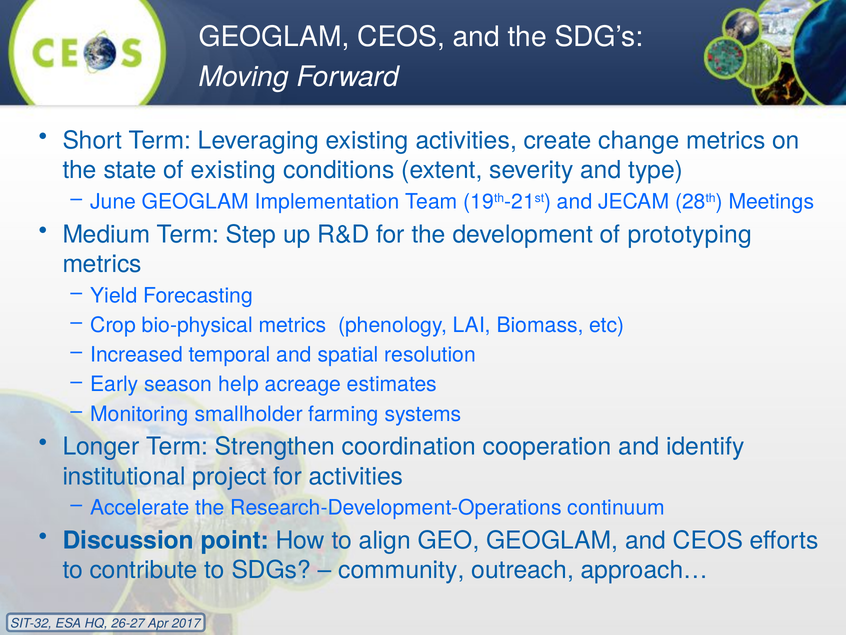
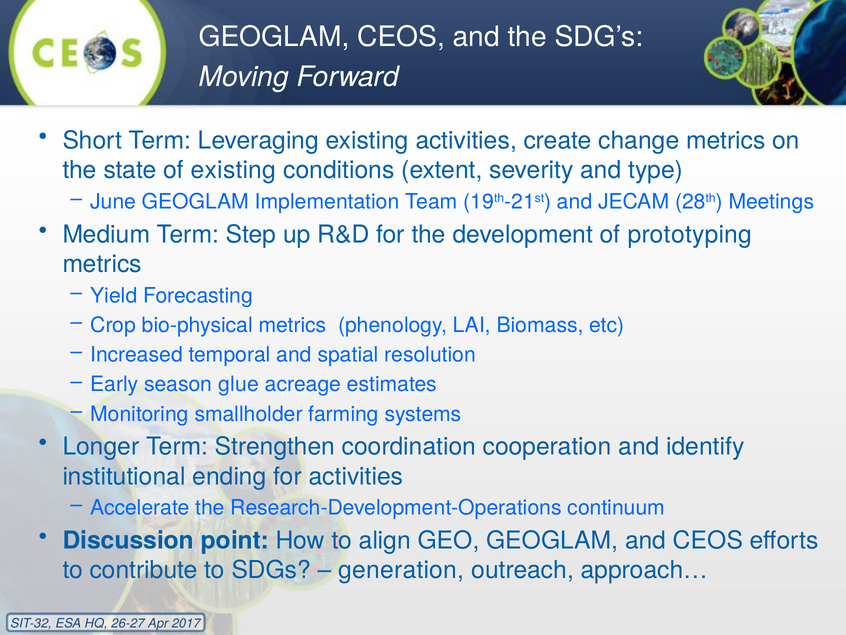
help: help -> glue
project: project -> ending
community: community -> generation
